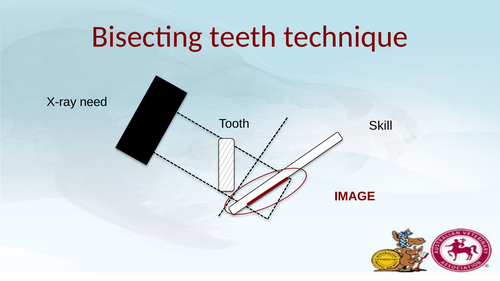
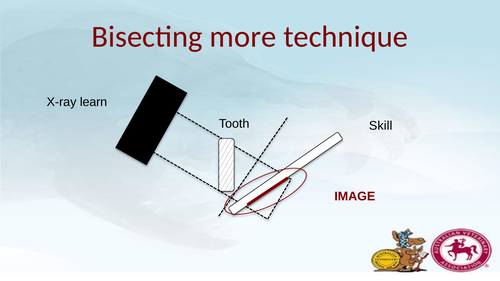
teeth: teeth -> more
need: need -> learn
